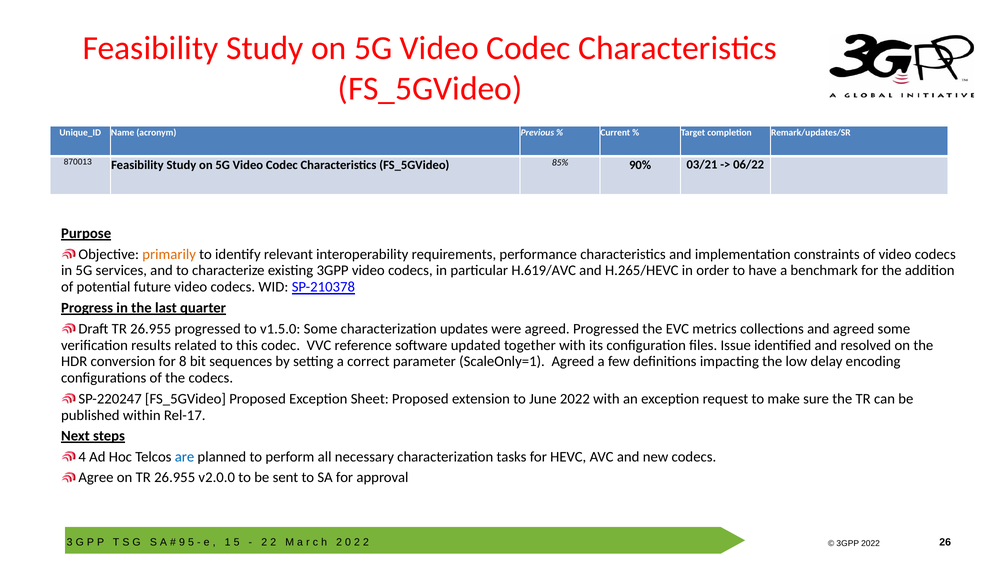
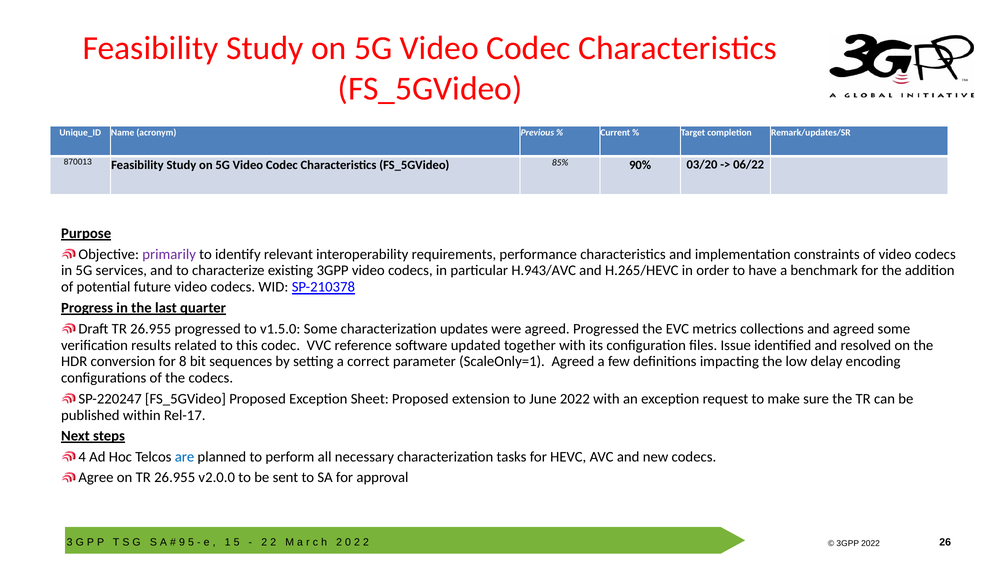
03/21: 03/21 -> 03/20
primarily colour: orange -> purple
H.619/AVC: H.619/AVC -> H.943/AVC
